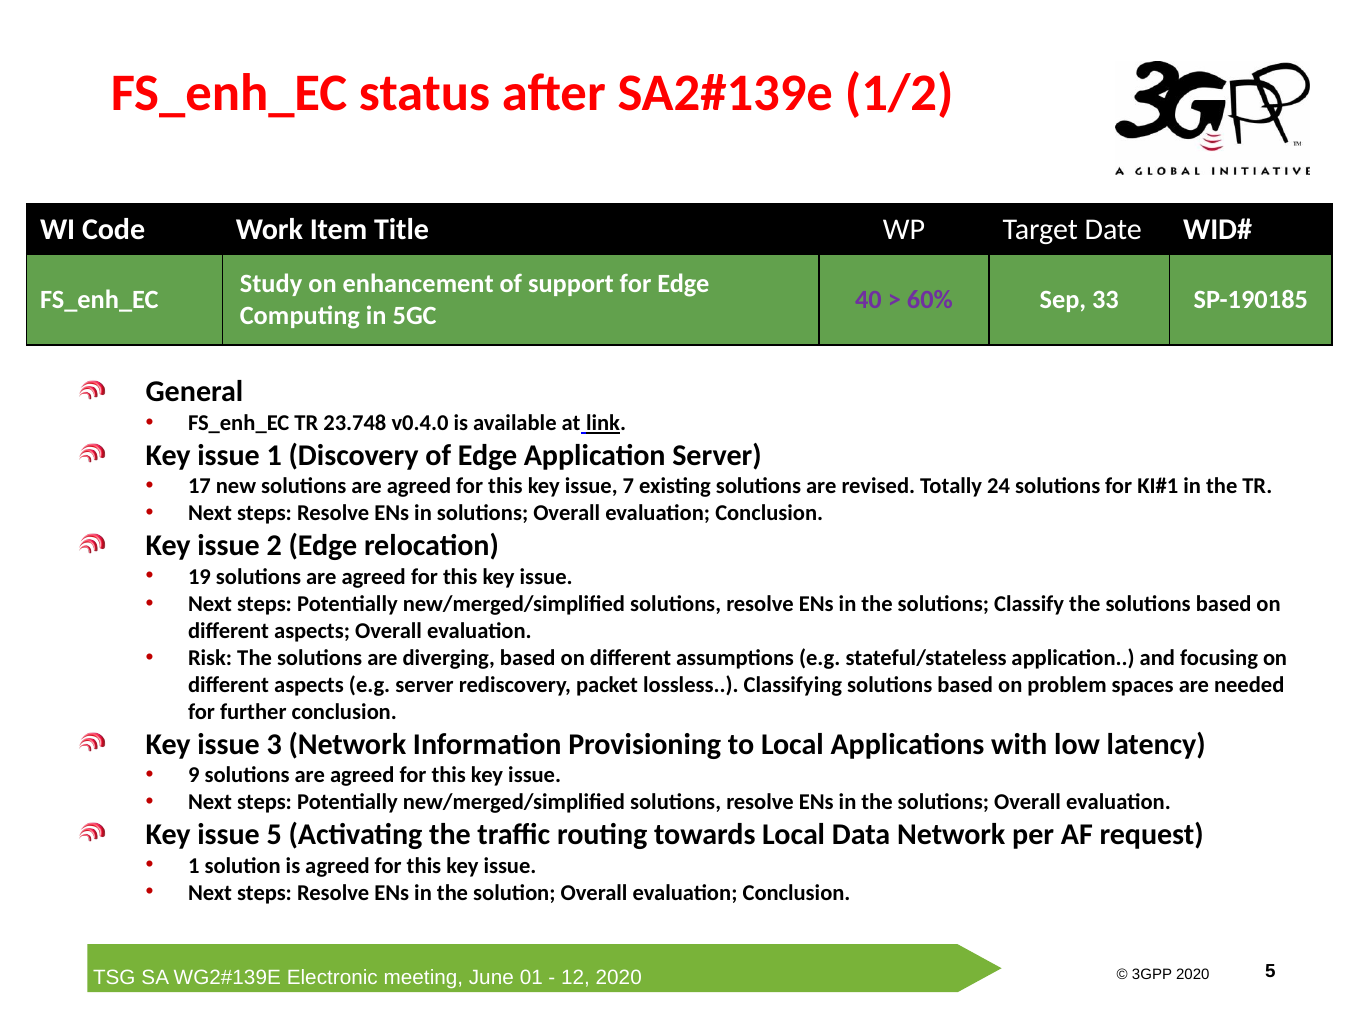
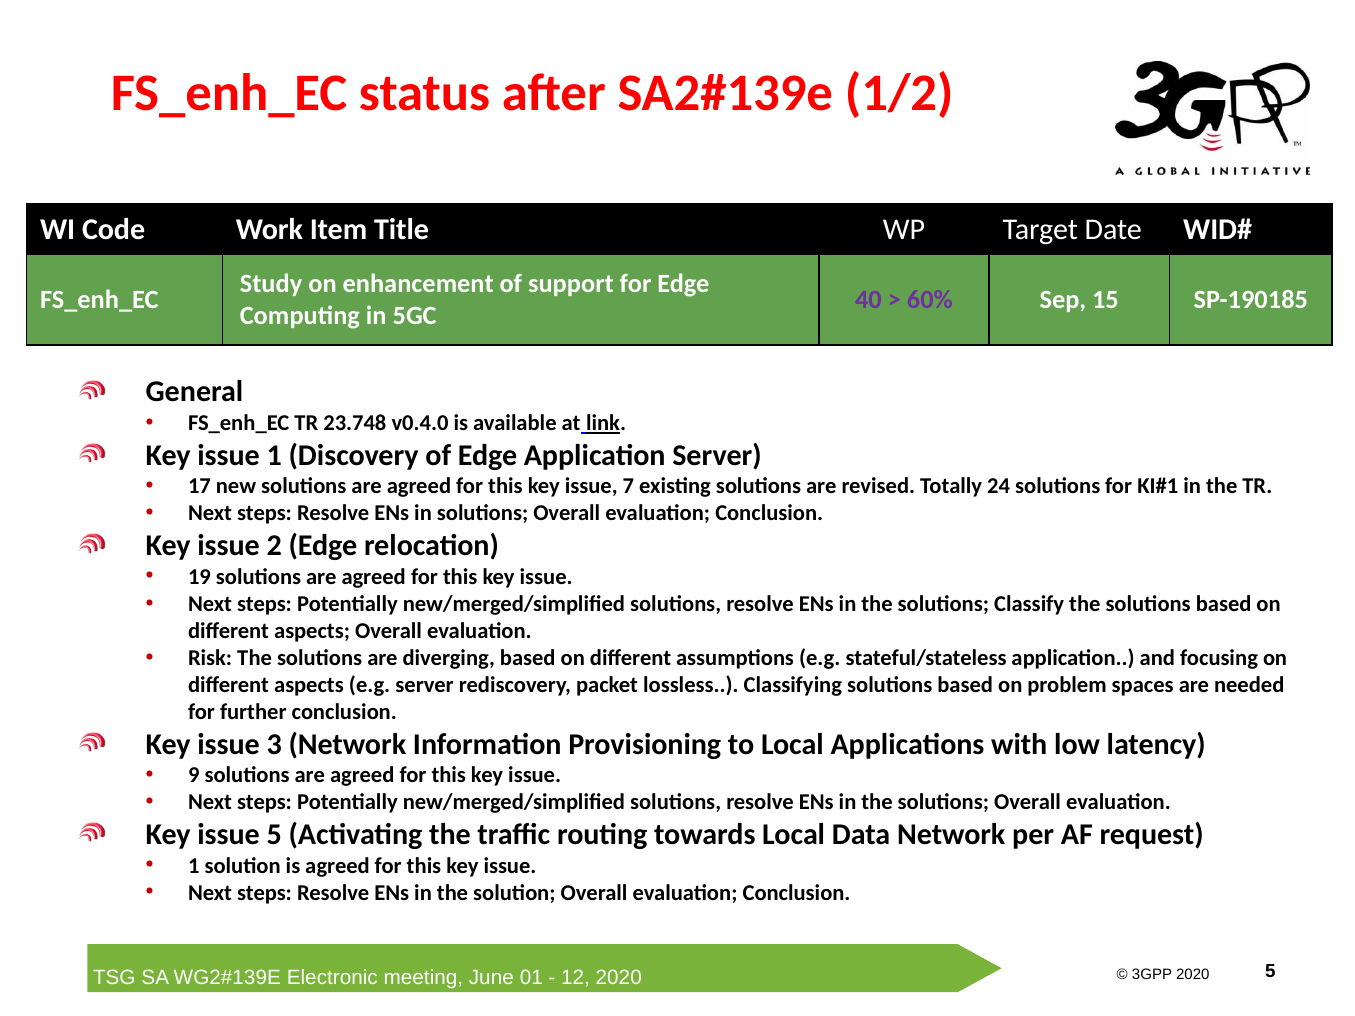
33: 33 -> 15
